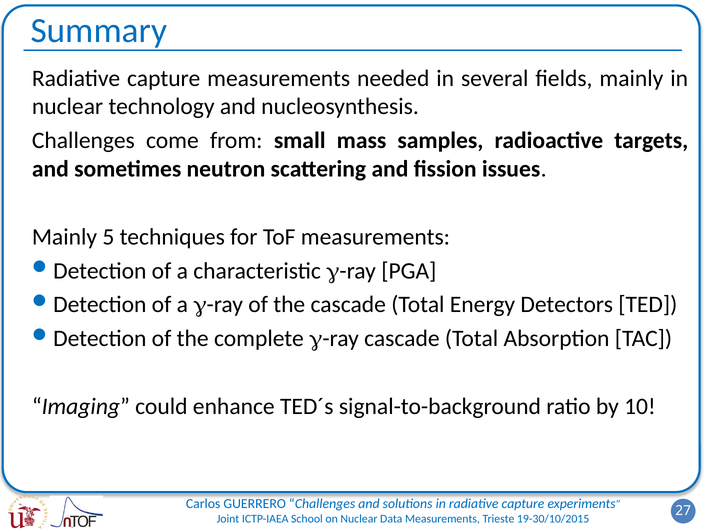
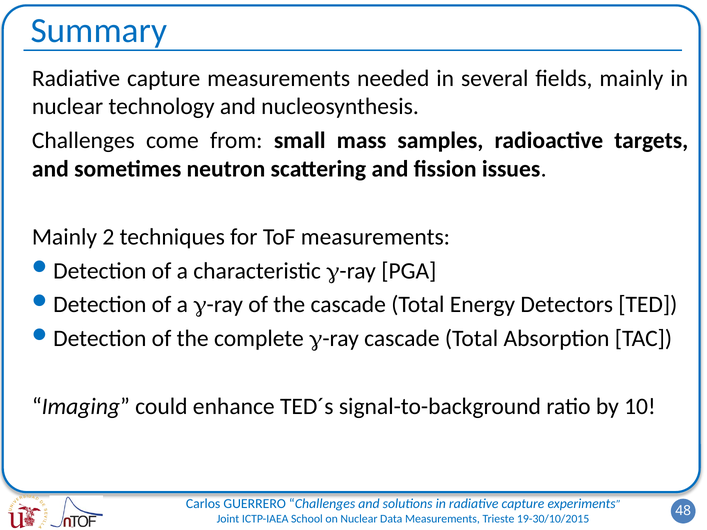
5: 5 -> 2
27: 27 -> 48
